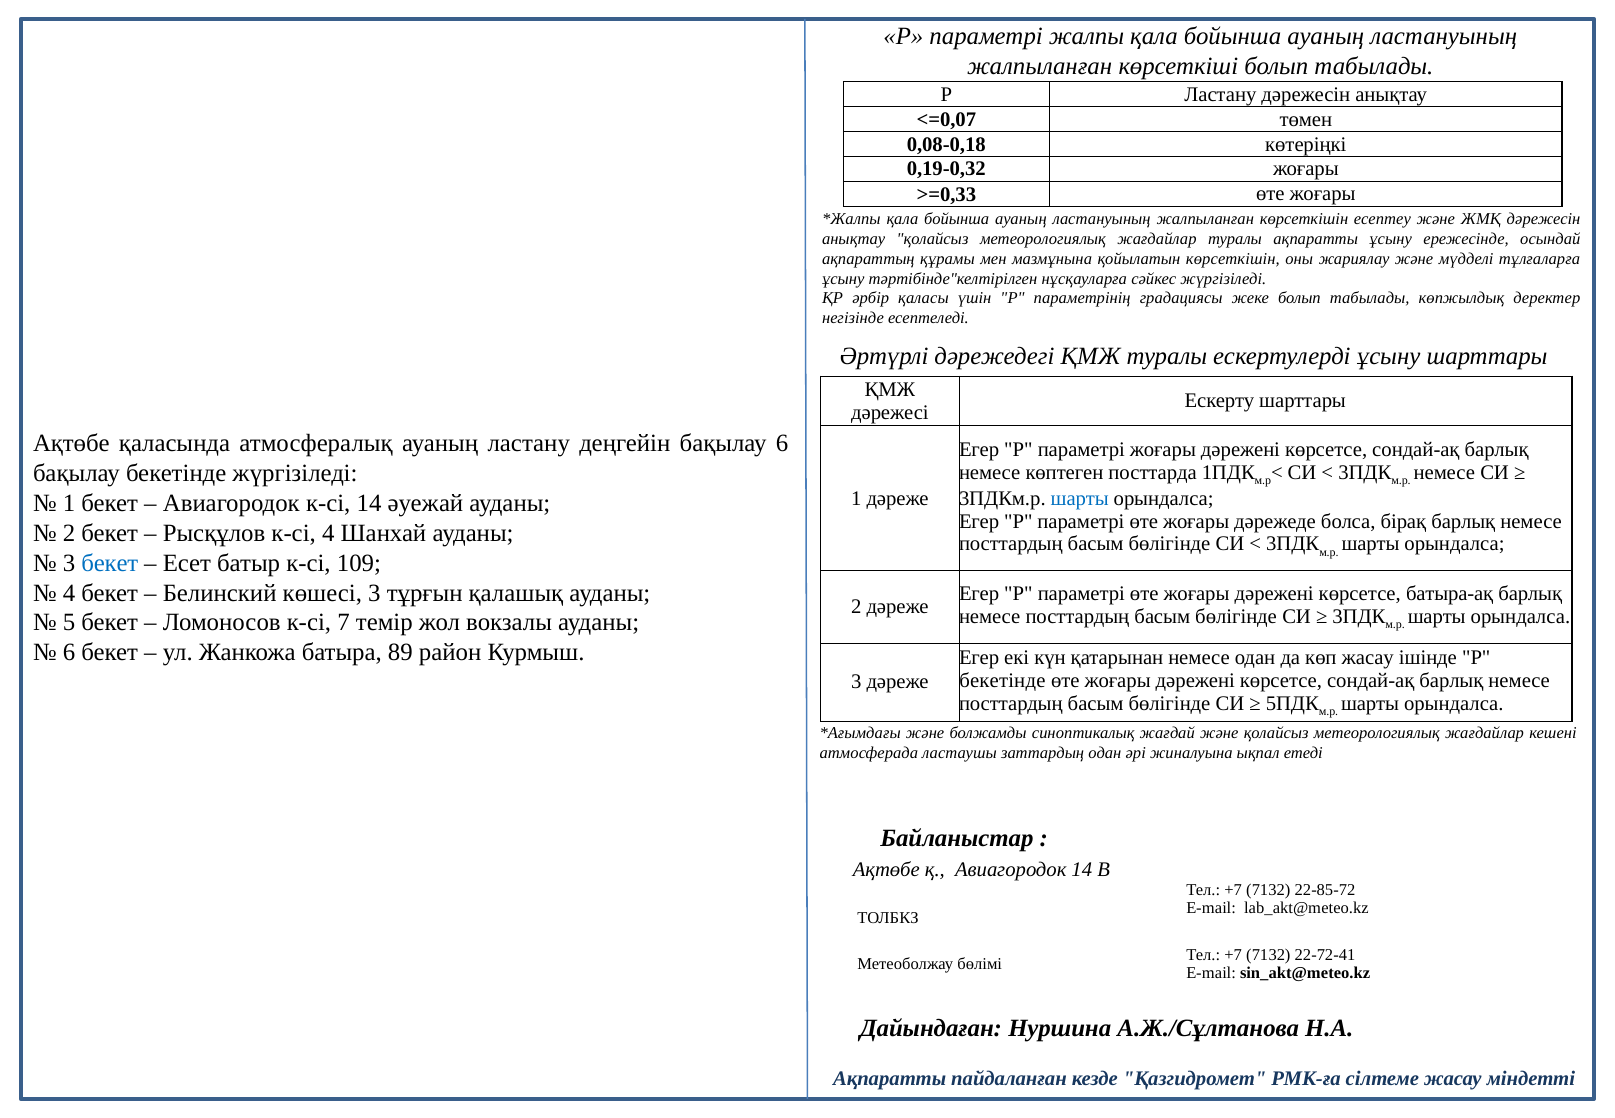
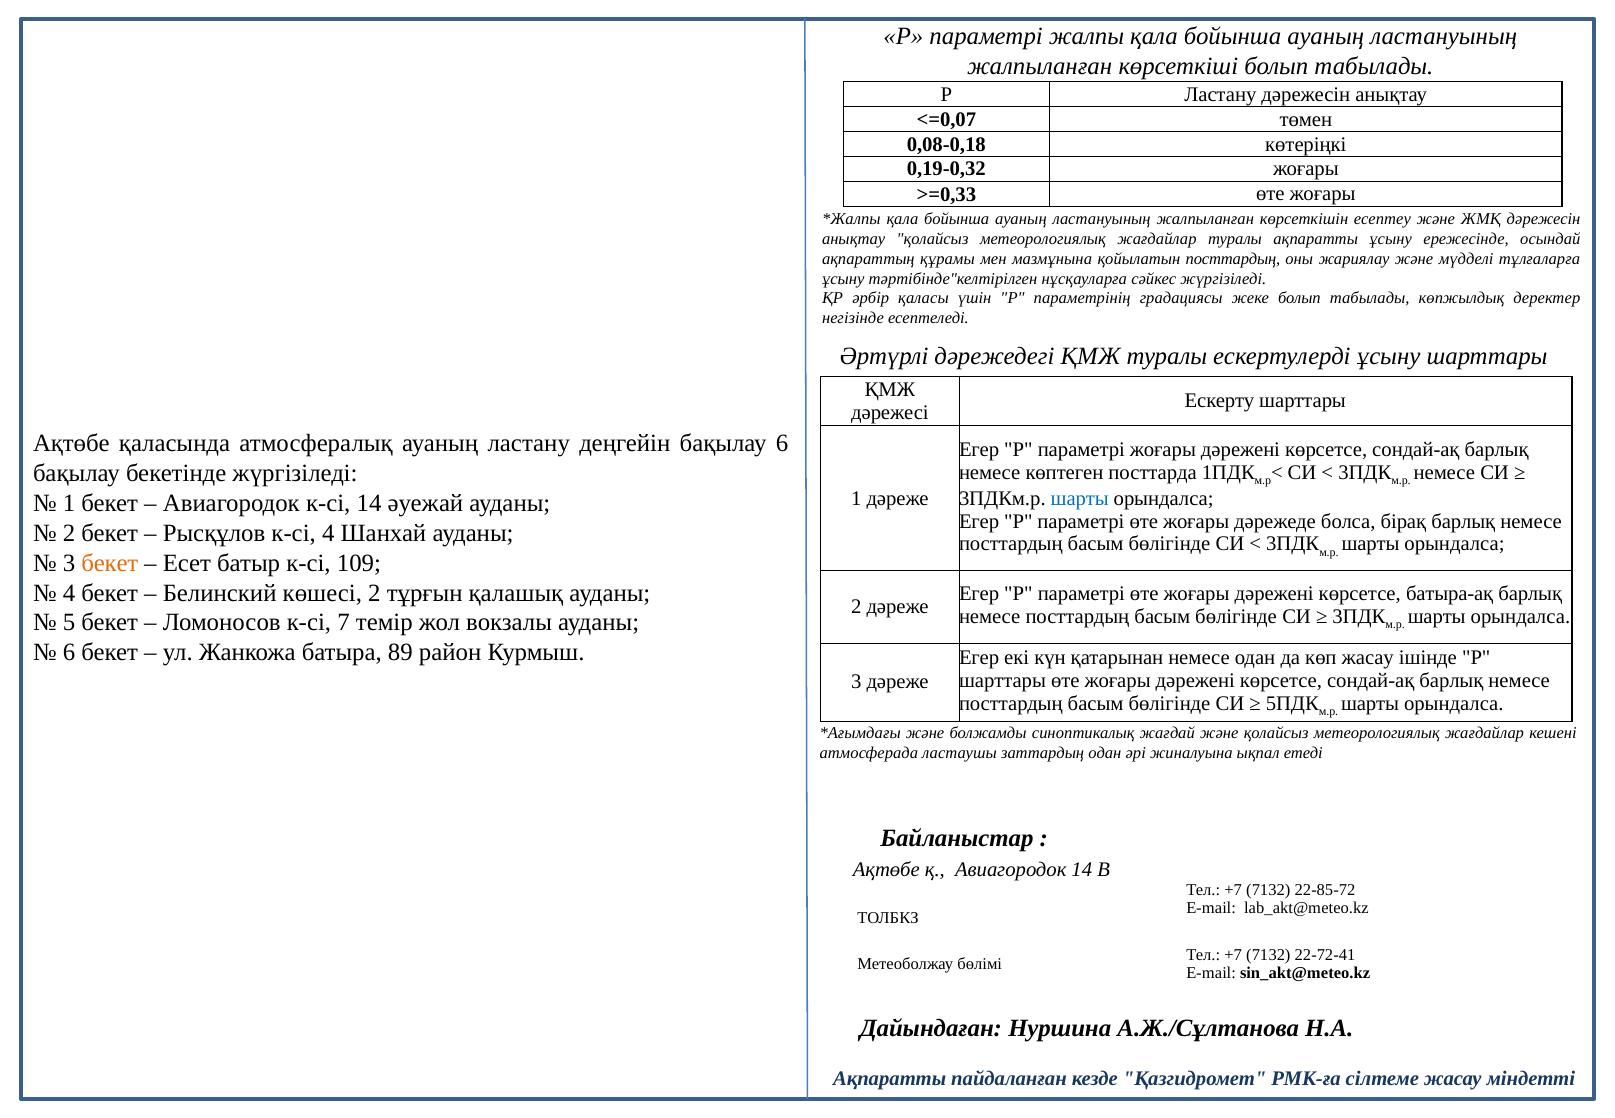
қойылатын көрсеткішін: көрсеткішін -> посттардың
бекет at (110, 563) colour: blue -> orange
көшесі 3: 3 -> 2
бекетінде at (1002, 681): бекетінде -> шарттары
